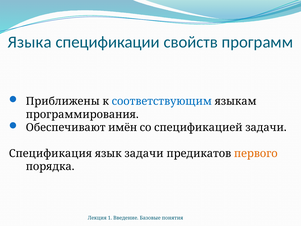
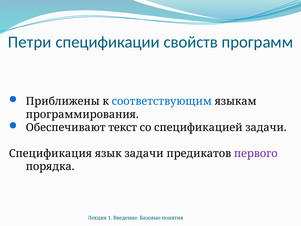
Языка: Языка -> Петри
имён: имён -> текст
первого colour: orange -> purple
